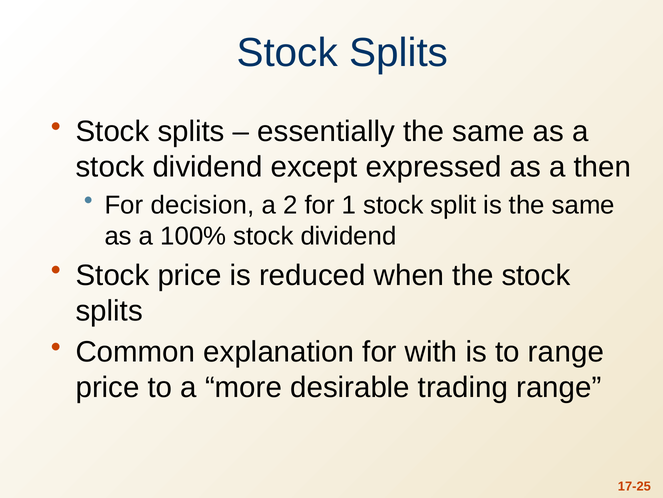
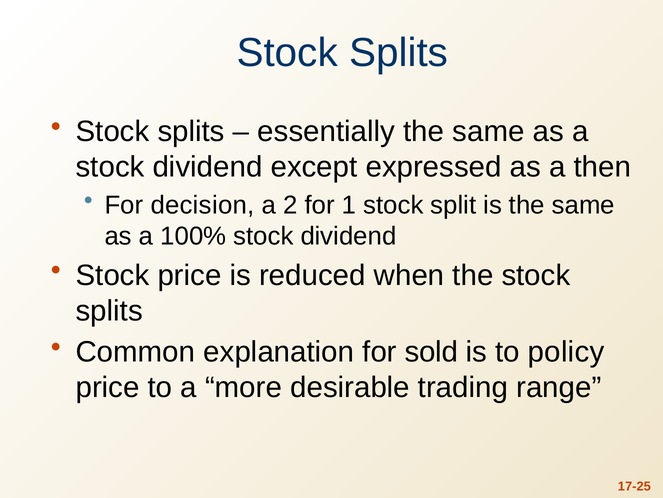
with: with -> sold
to range: range -> policy
